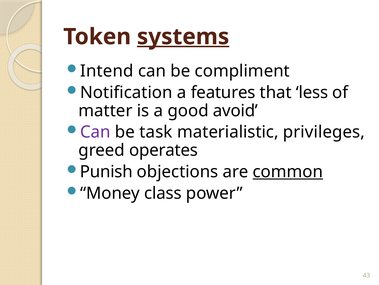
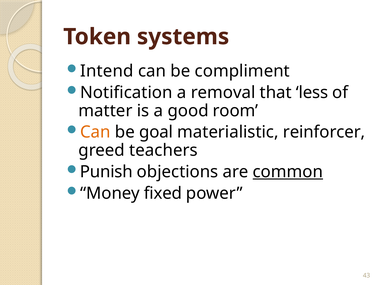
systems underline: present -> none
features: features -> removal
avoid: avoid -> room
Can at (95, 132) colour: purple -> orange
task: task -> goal
privileges: privileges -> reinforcer
operates: operates -> teachers
class: class -> fixed
